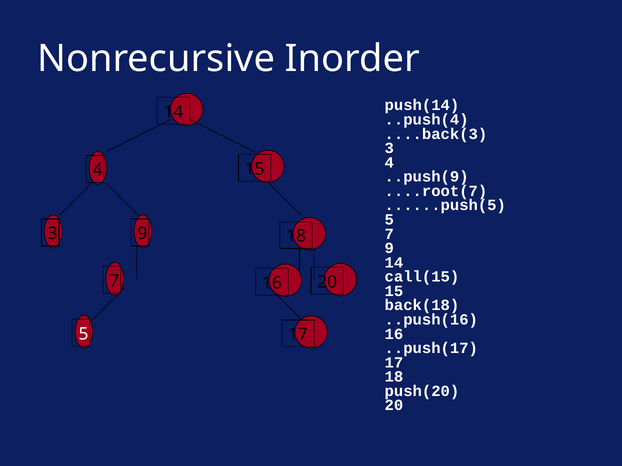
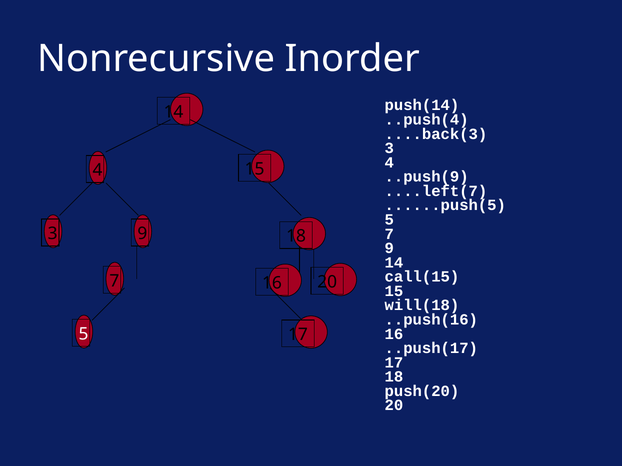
....root(7: ....root(7 -> ....left(7
back(18: back(18 -> will(18
